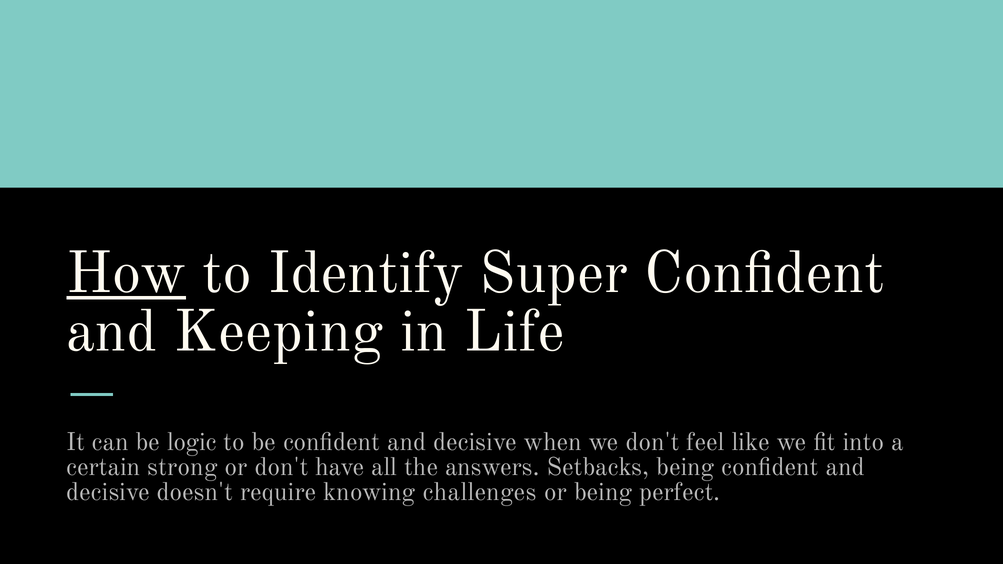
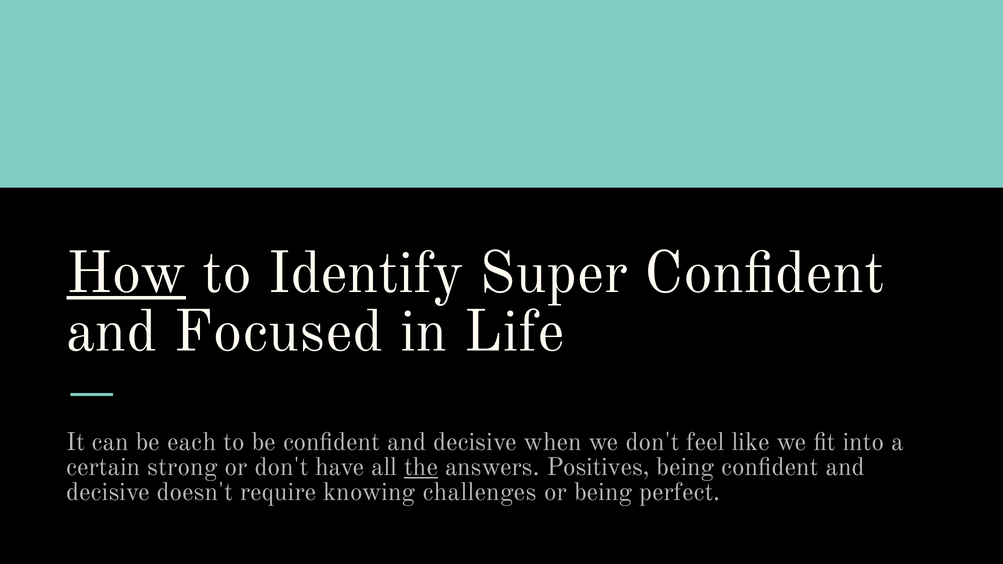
Keeping: Keeping -> Focused
logic: logic -> each
the underline: none -> present
Setbacks: Setbacks -> Positives
